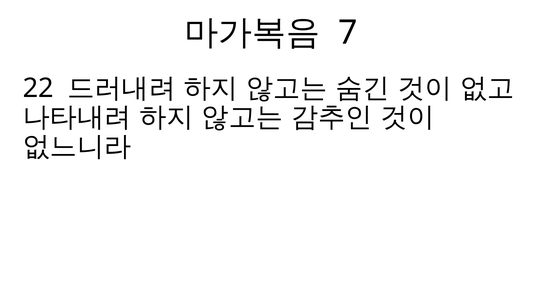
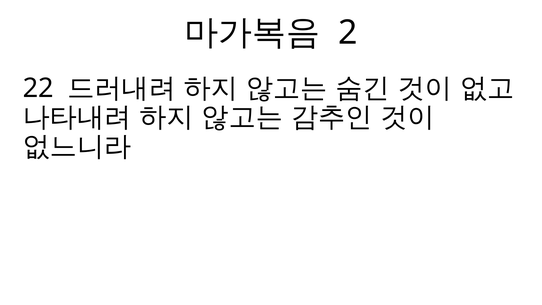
7: 7 -> 2
